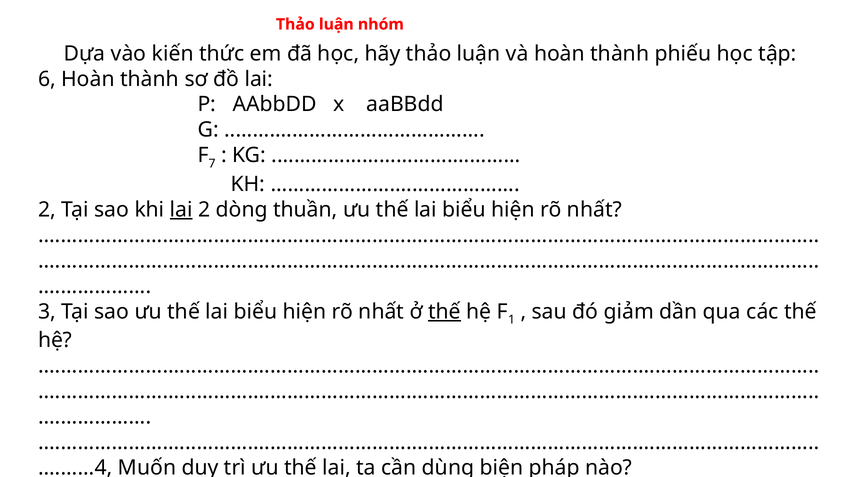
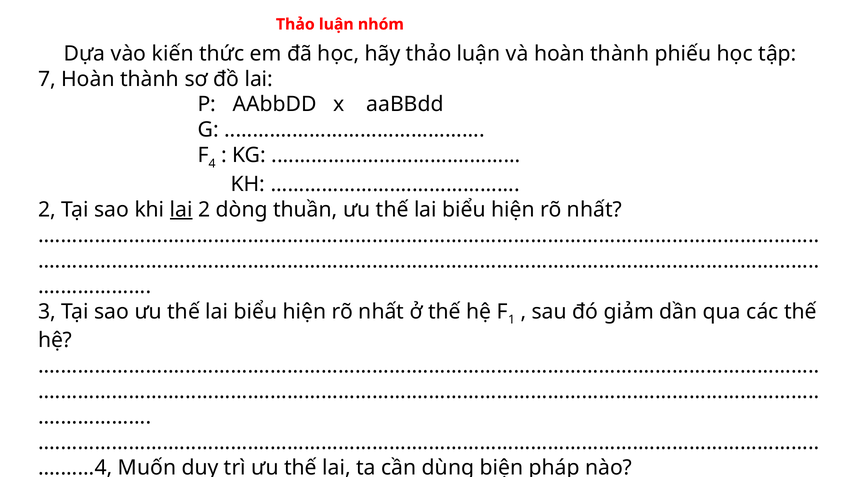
6: 6 -> 7
7: 7 -> 4
thế at (445, 311) underline: present -> none
